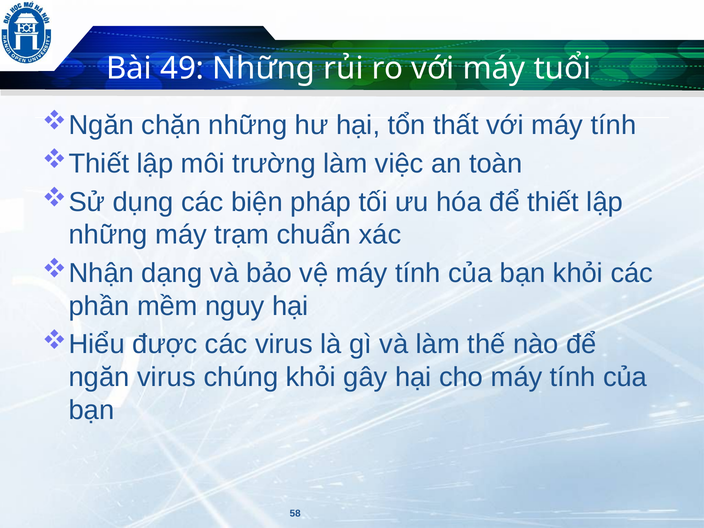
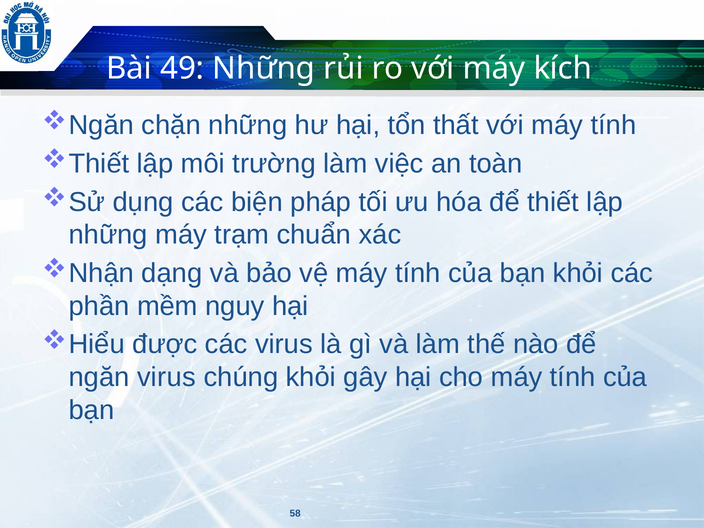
tuổi: tuổi -> kích
